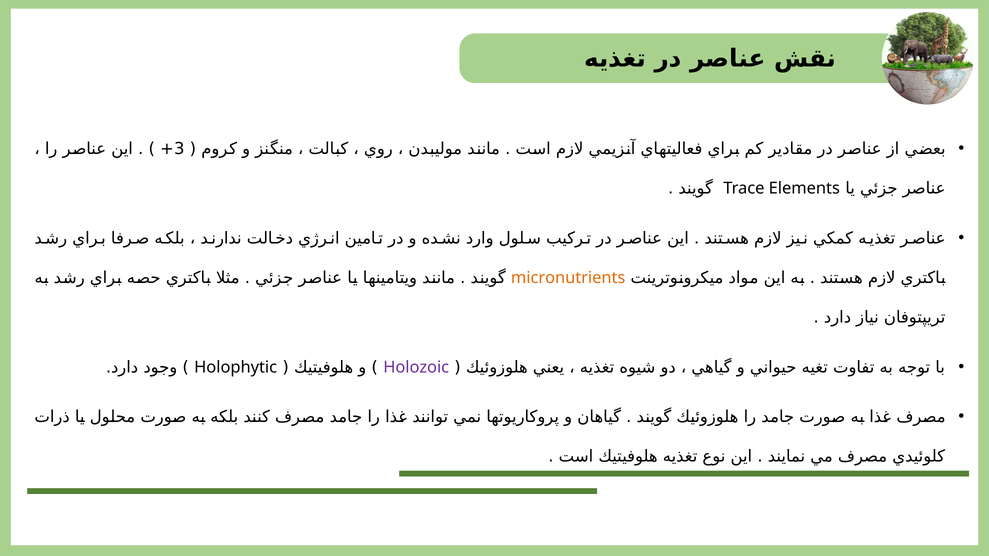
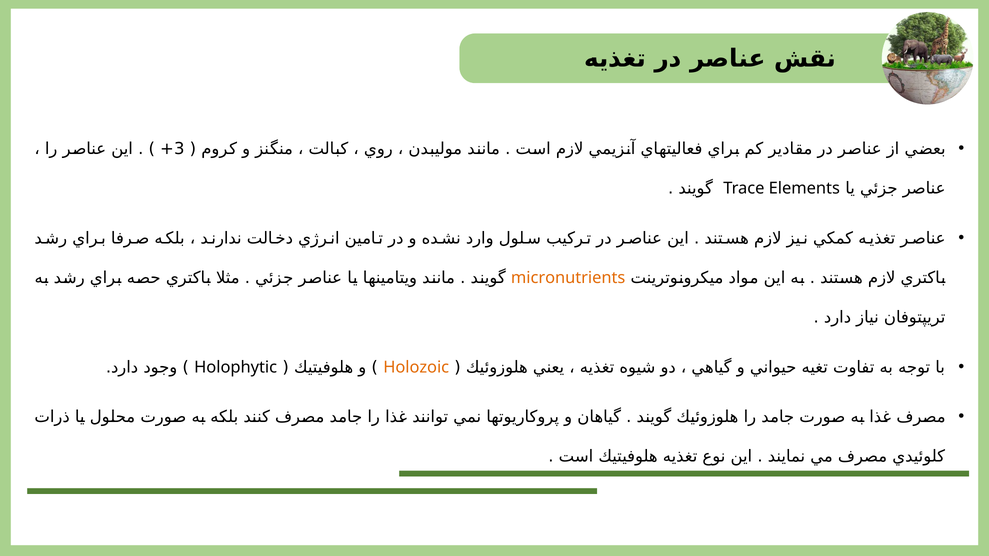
Holozoic colour: purple -> orange
